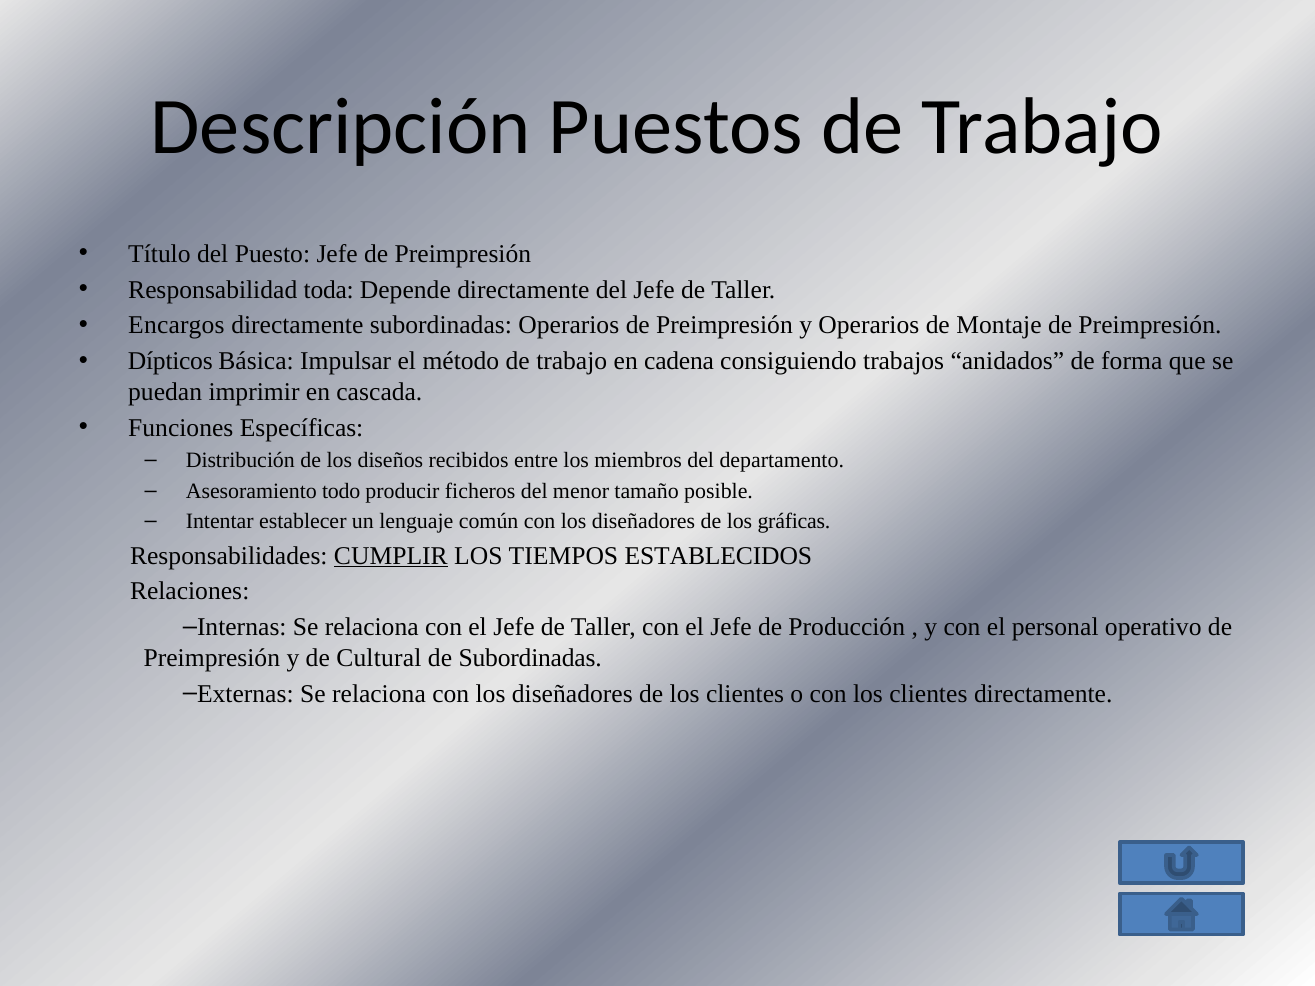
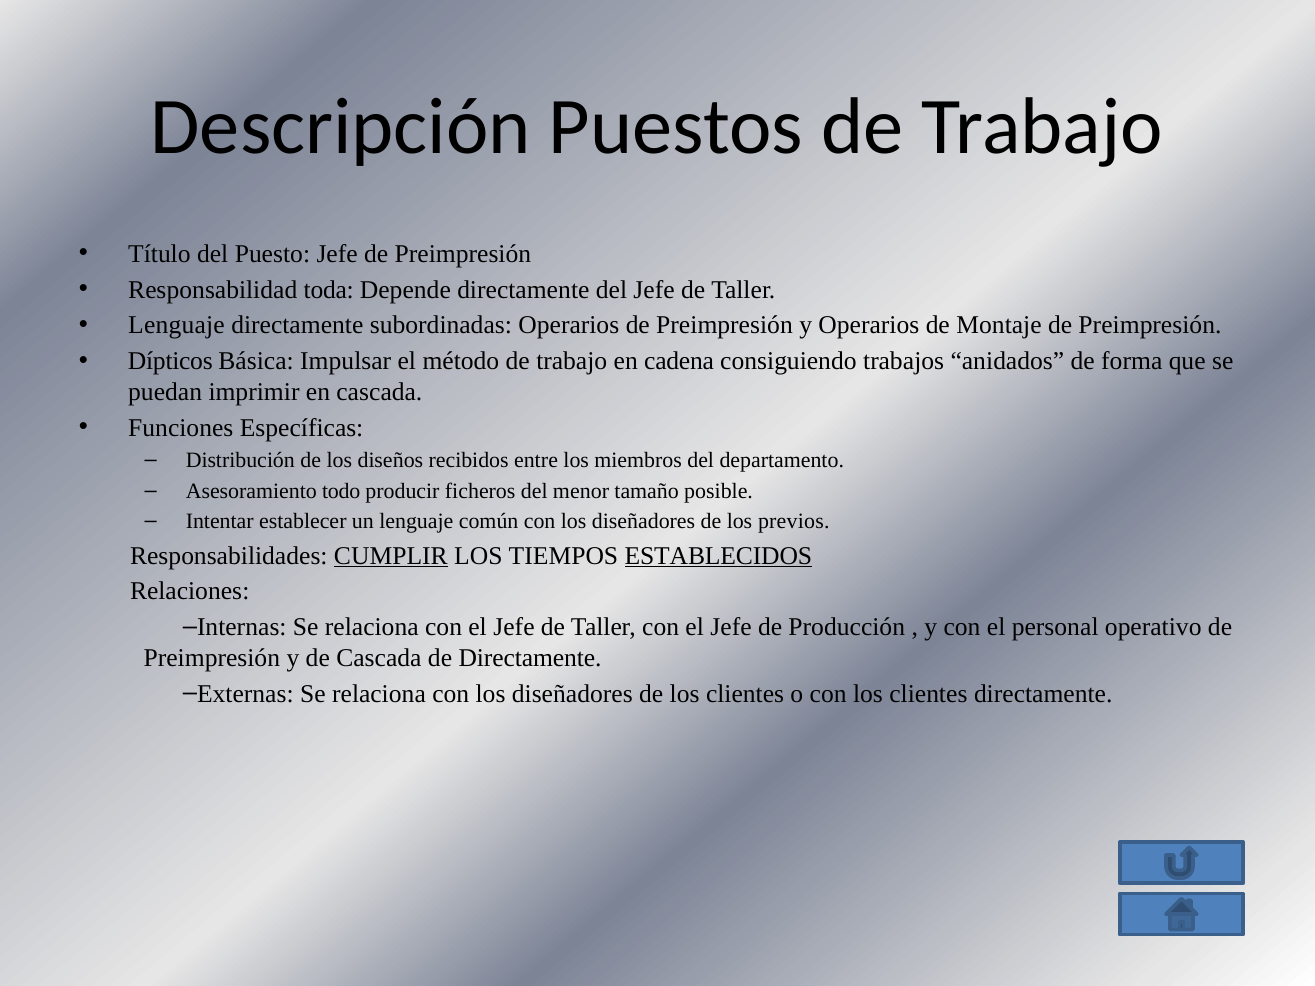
Encargos at (176, 325): Encargos -> Lenguaje
gráficas: gráficas -> previos
ESTABLECIDOS underline: none -> present
de Cultural: Cultural -> Cascada
de Subordinadas: Subordinadas -> Directamente
